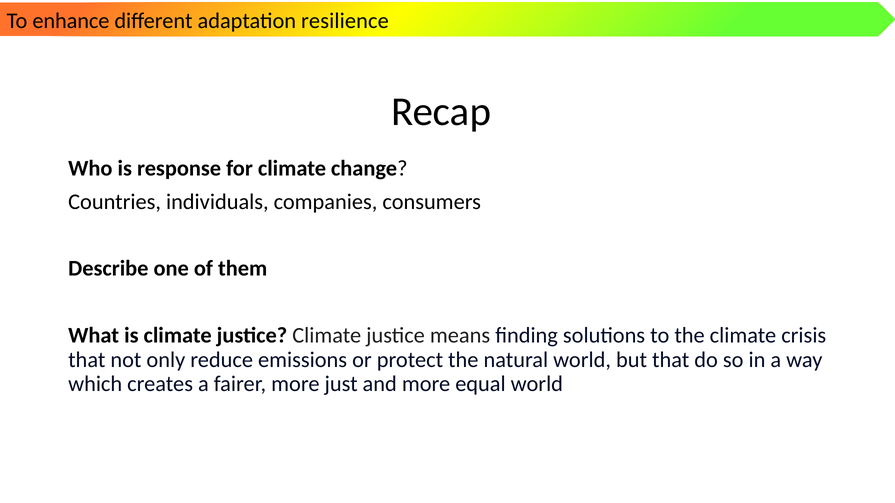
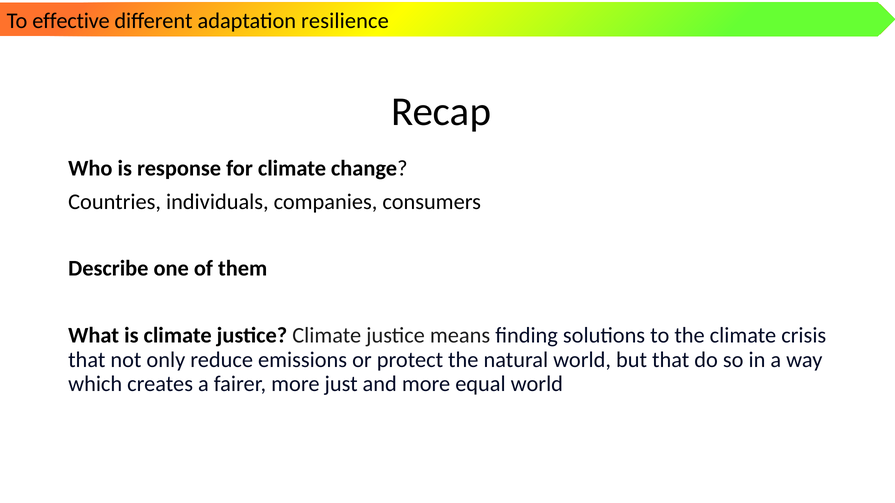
enhance: enhance -> effective
